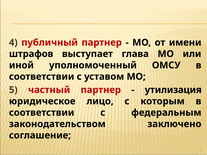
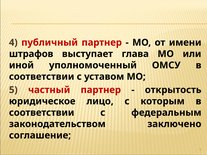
утилизация: утилизация -> открытость
